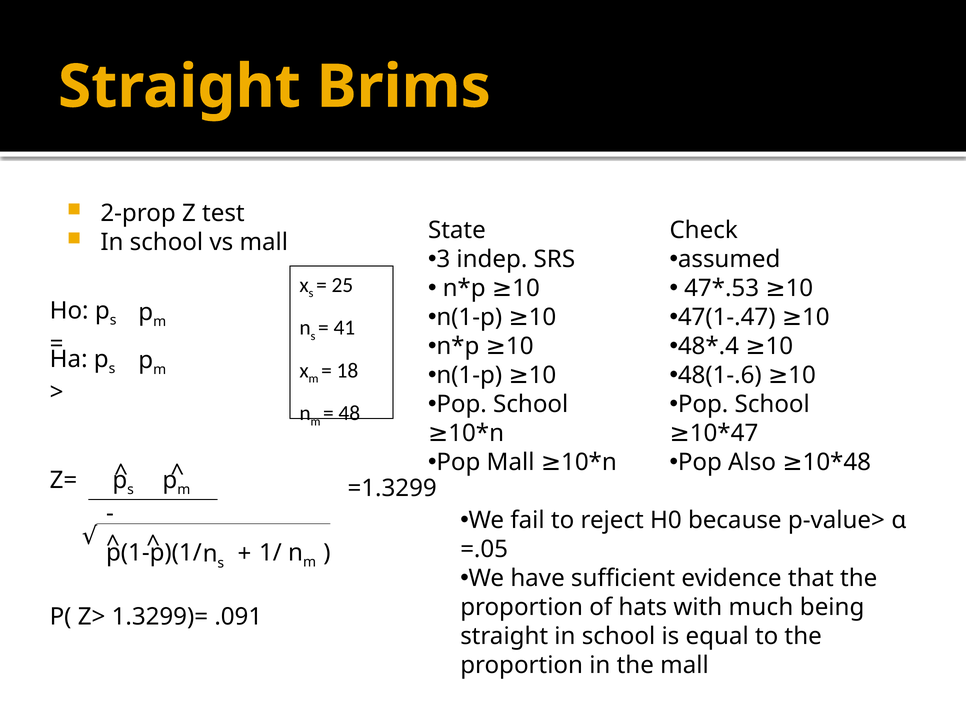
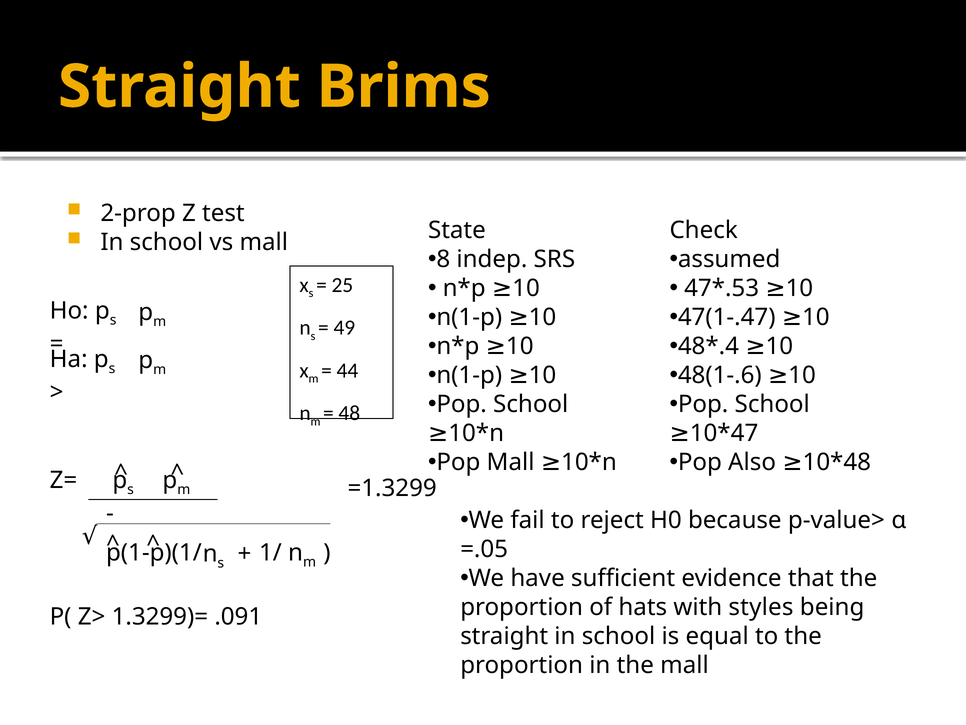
3: 3 -> 8
41: 41 -> 49
18: 18 -> 44
much: much -> styles
